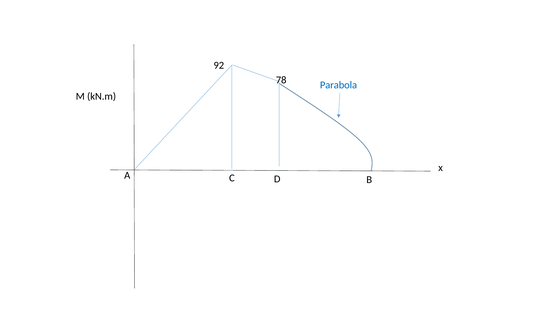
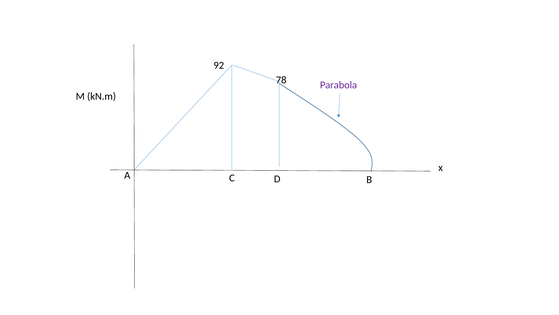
Parabola colour: blue -> purple
